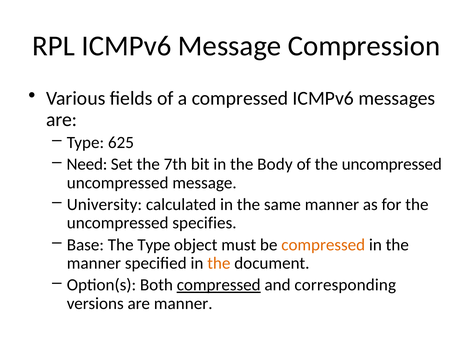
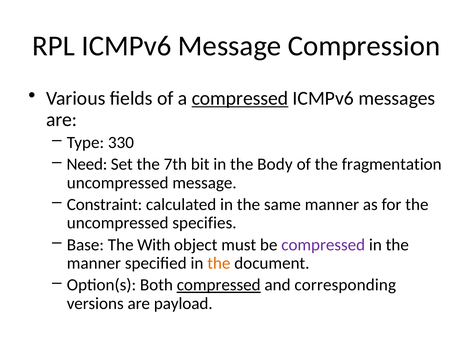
compressed at (240, 98) underline: none -> present
625: 625 -> 330
of the uncompressed: uncompressed -> fragmentation
University: University -> Constraint
The Type: Type -> With
compressed at (323, 245) colour: orange -> purple
are manner: manner -> payload
